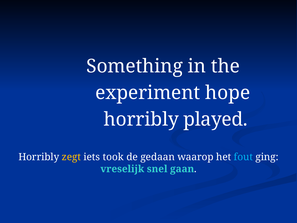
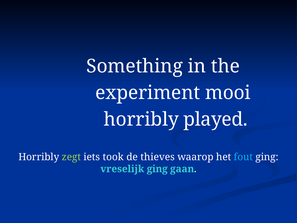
hope: hope -> mooi
zegt colour: yellow -> light green
gedaan: gedaan -> thieves
vreselijk snel: snel -> ging
